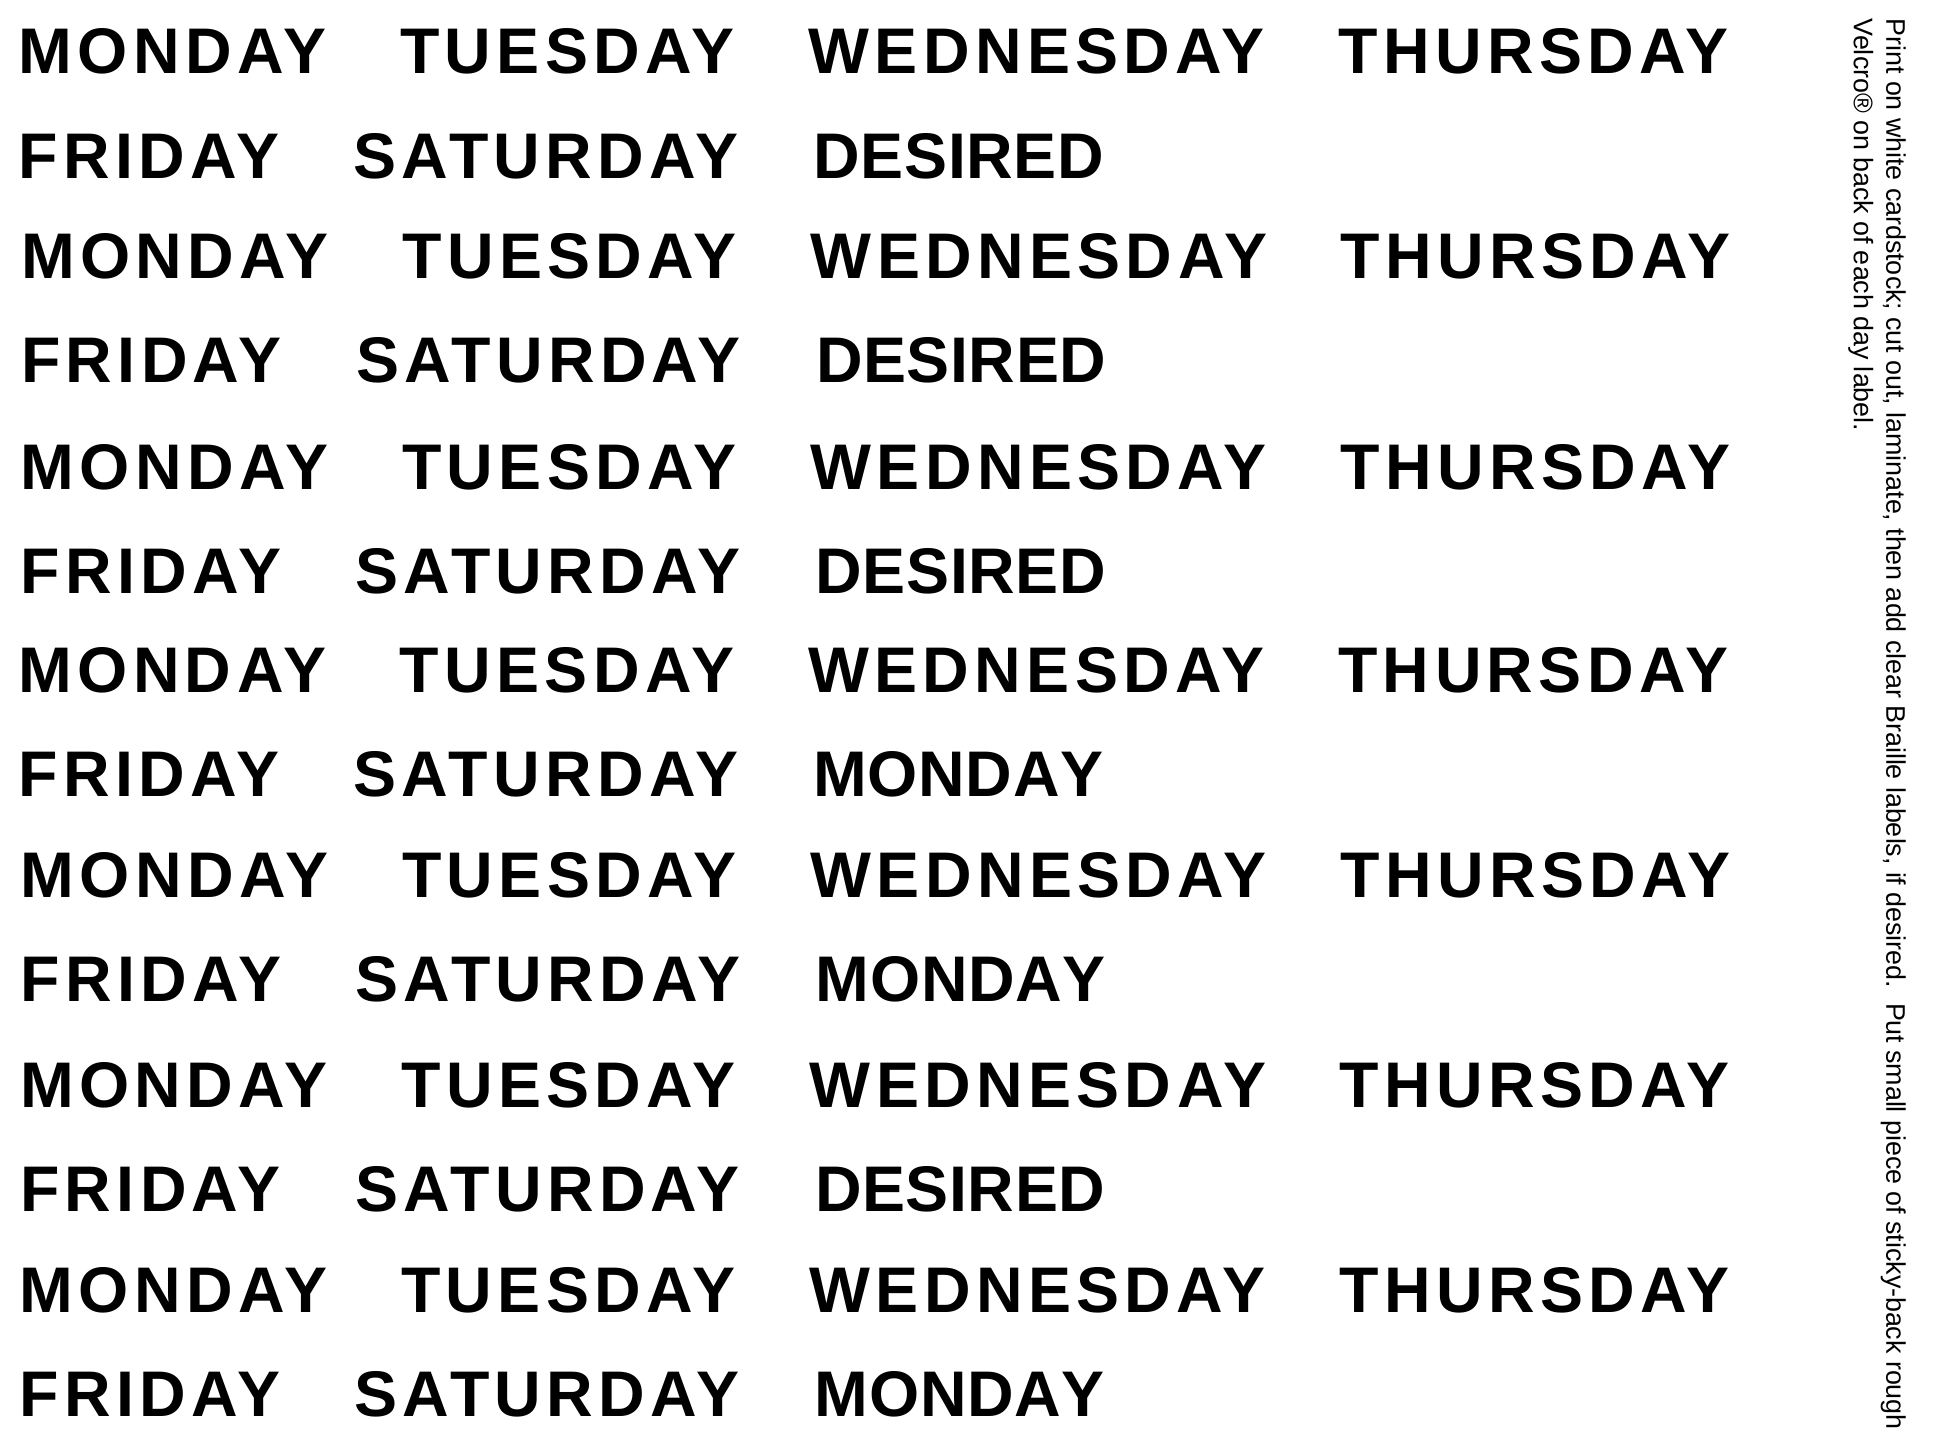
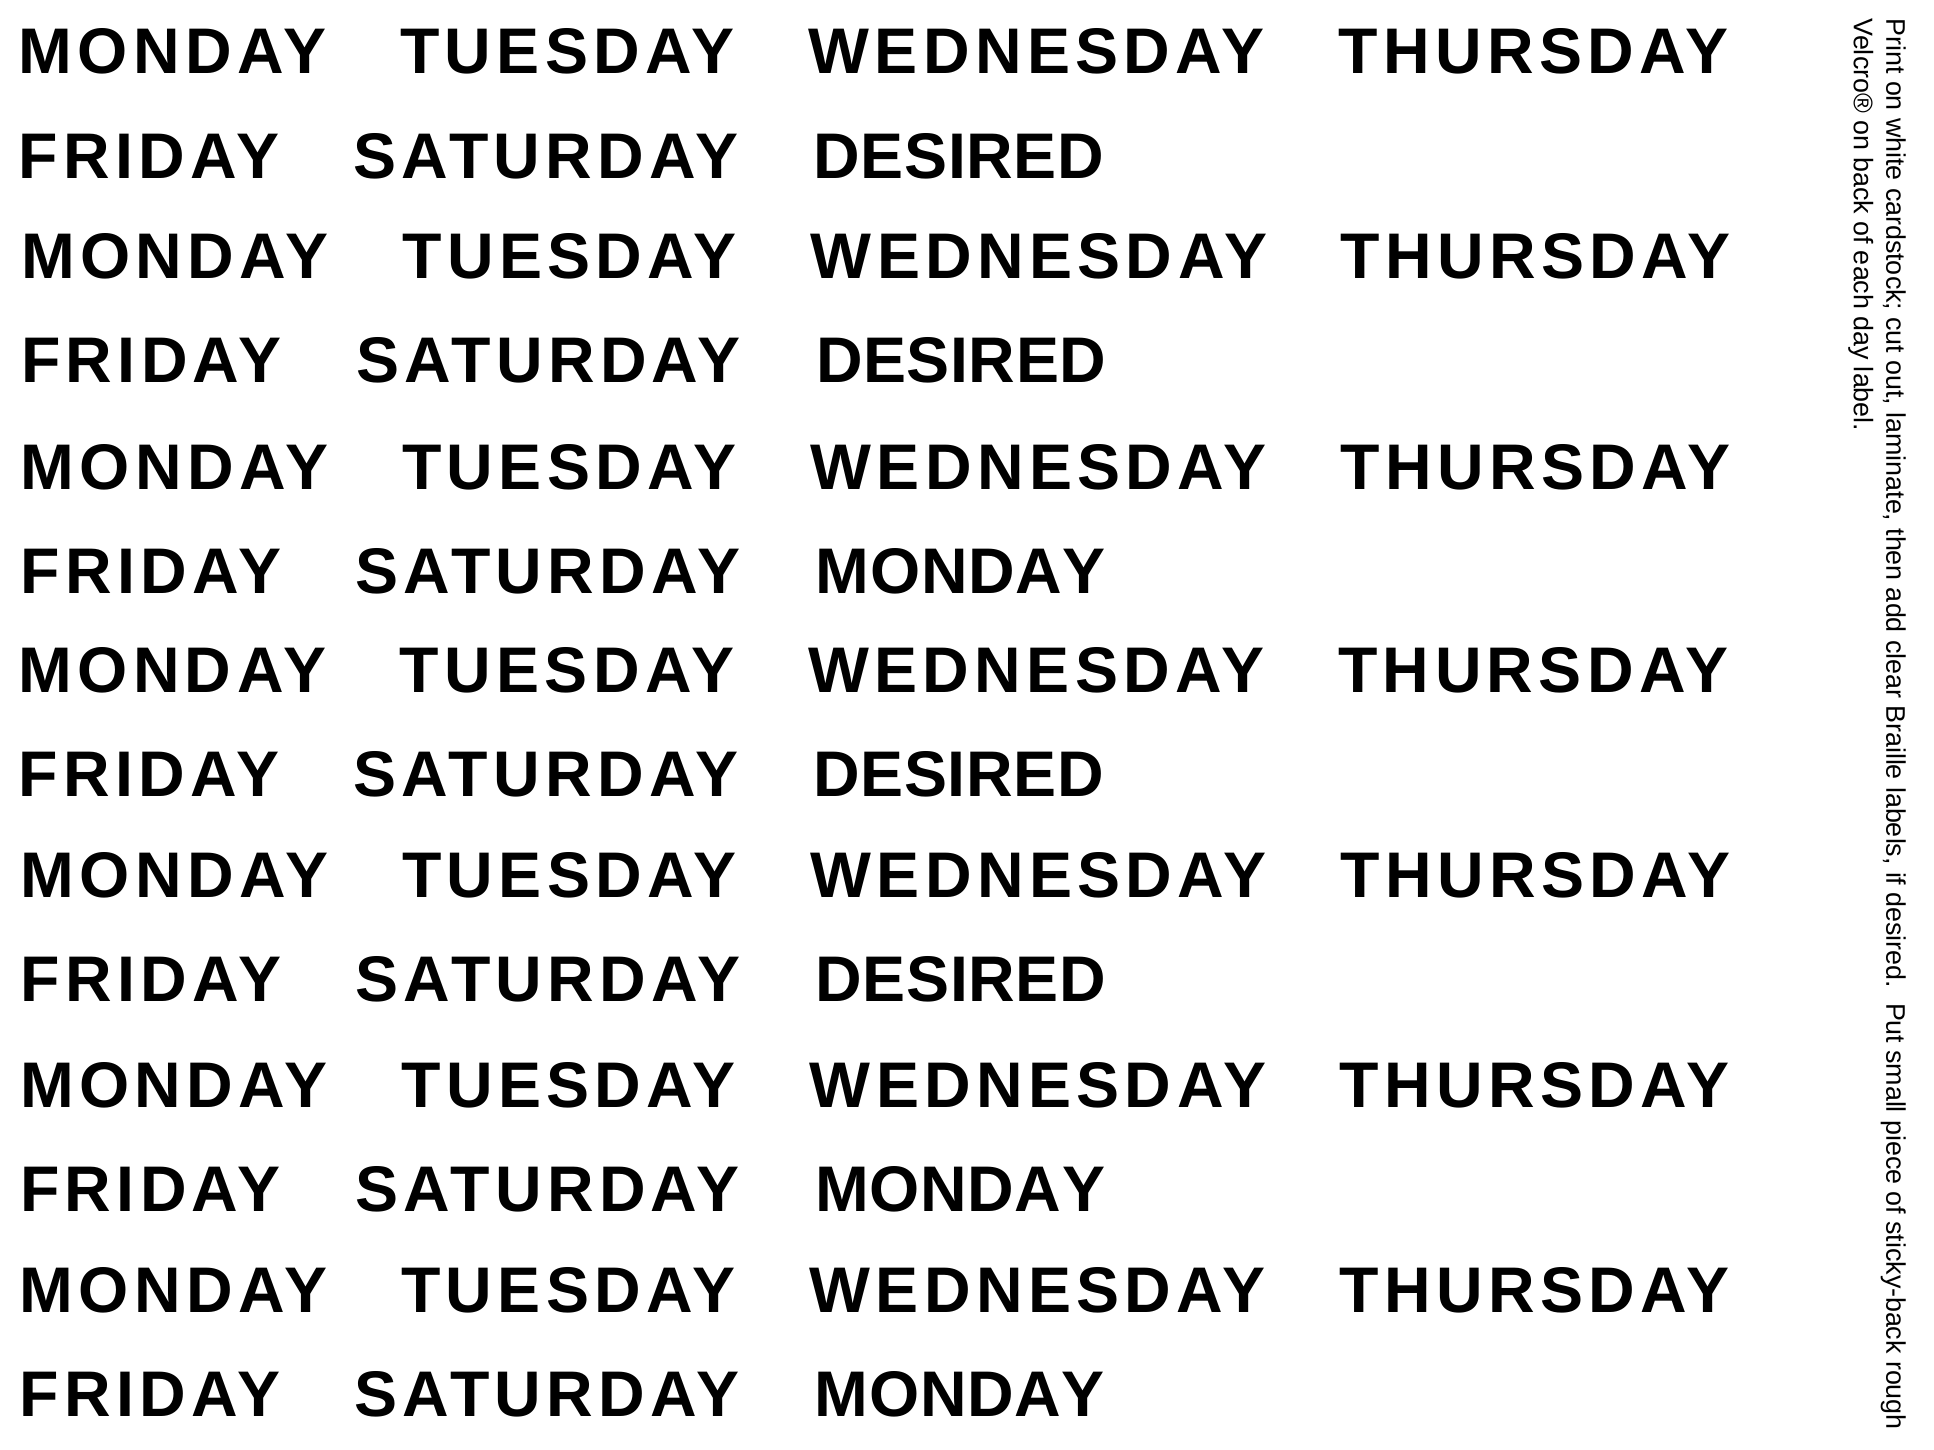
DESIRED at (961, 573): DESIRED -> MONDAY
MONDAY at (958, 775): MONDAY -> DESIRED
MONDAY at (961, 980): MONDAY -> DESIRED
DESIRED at (960, 1191): DESIRED -> MONDAY
